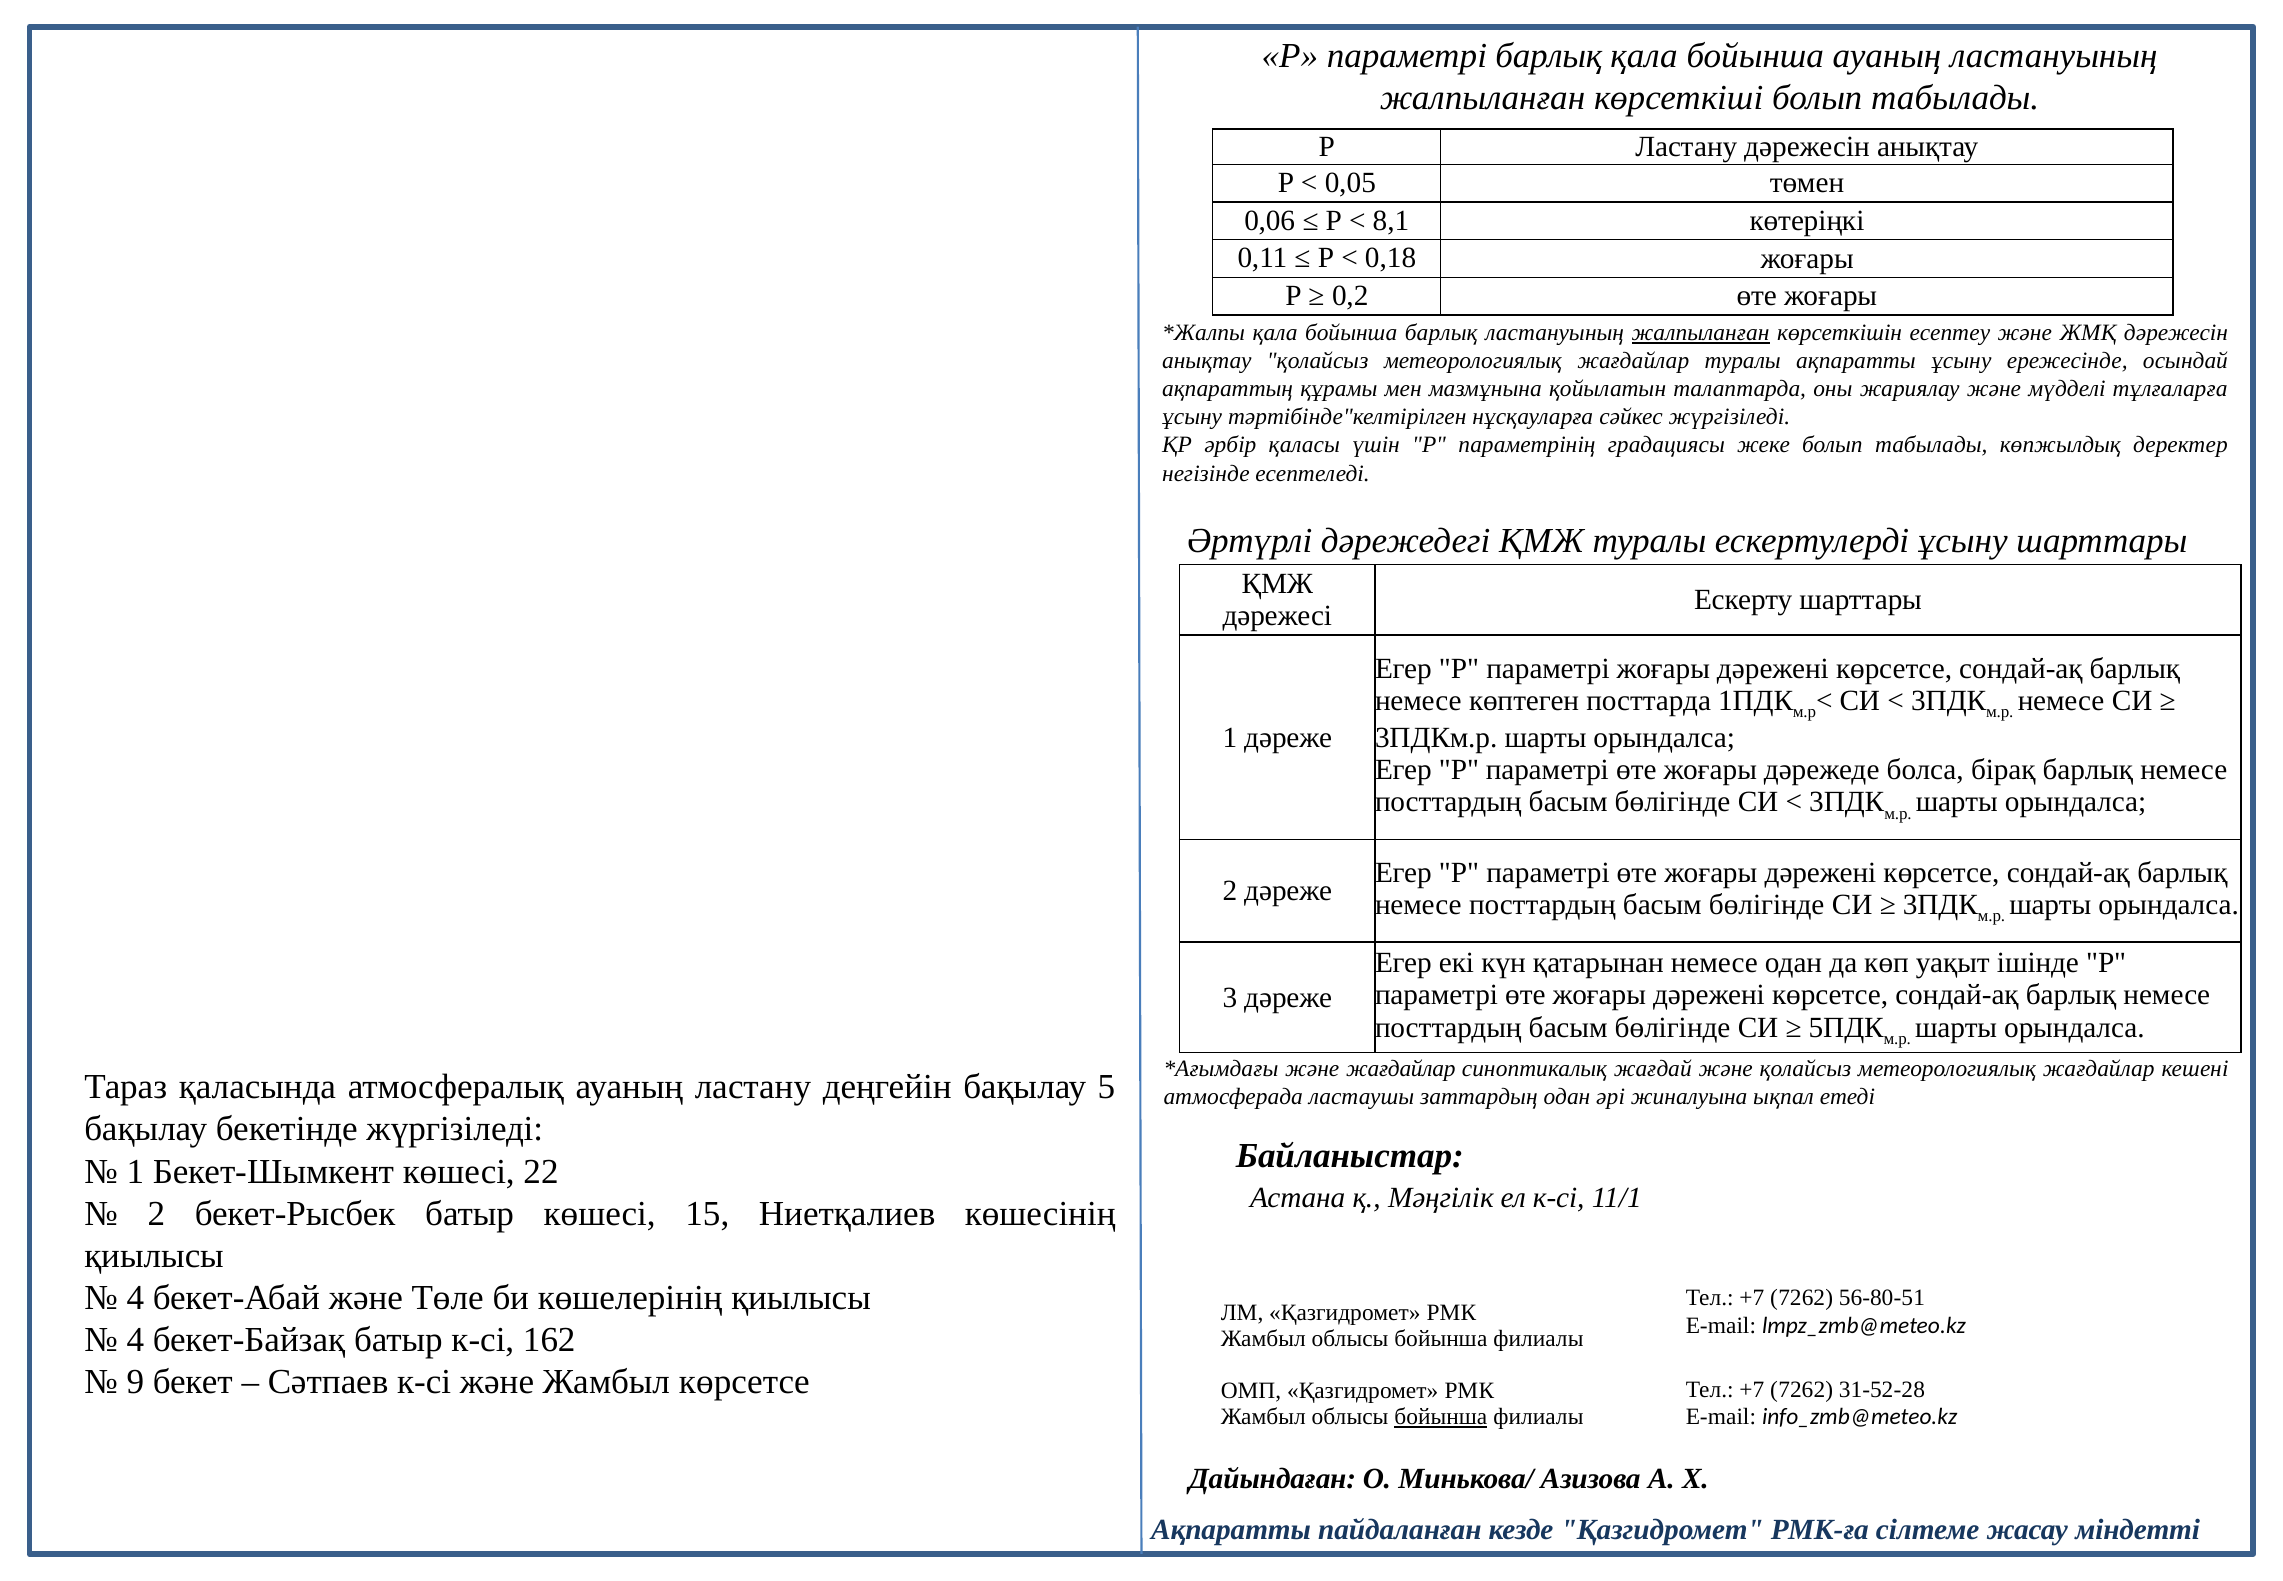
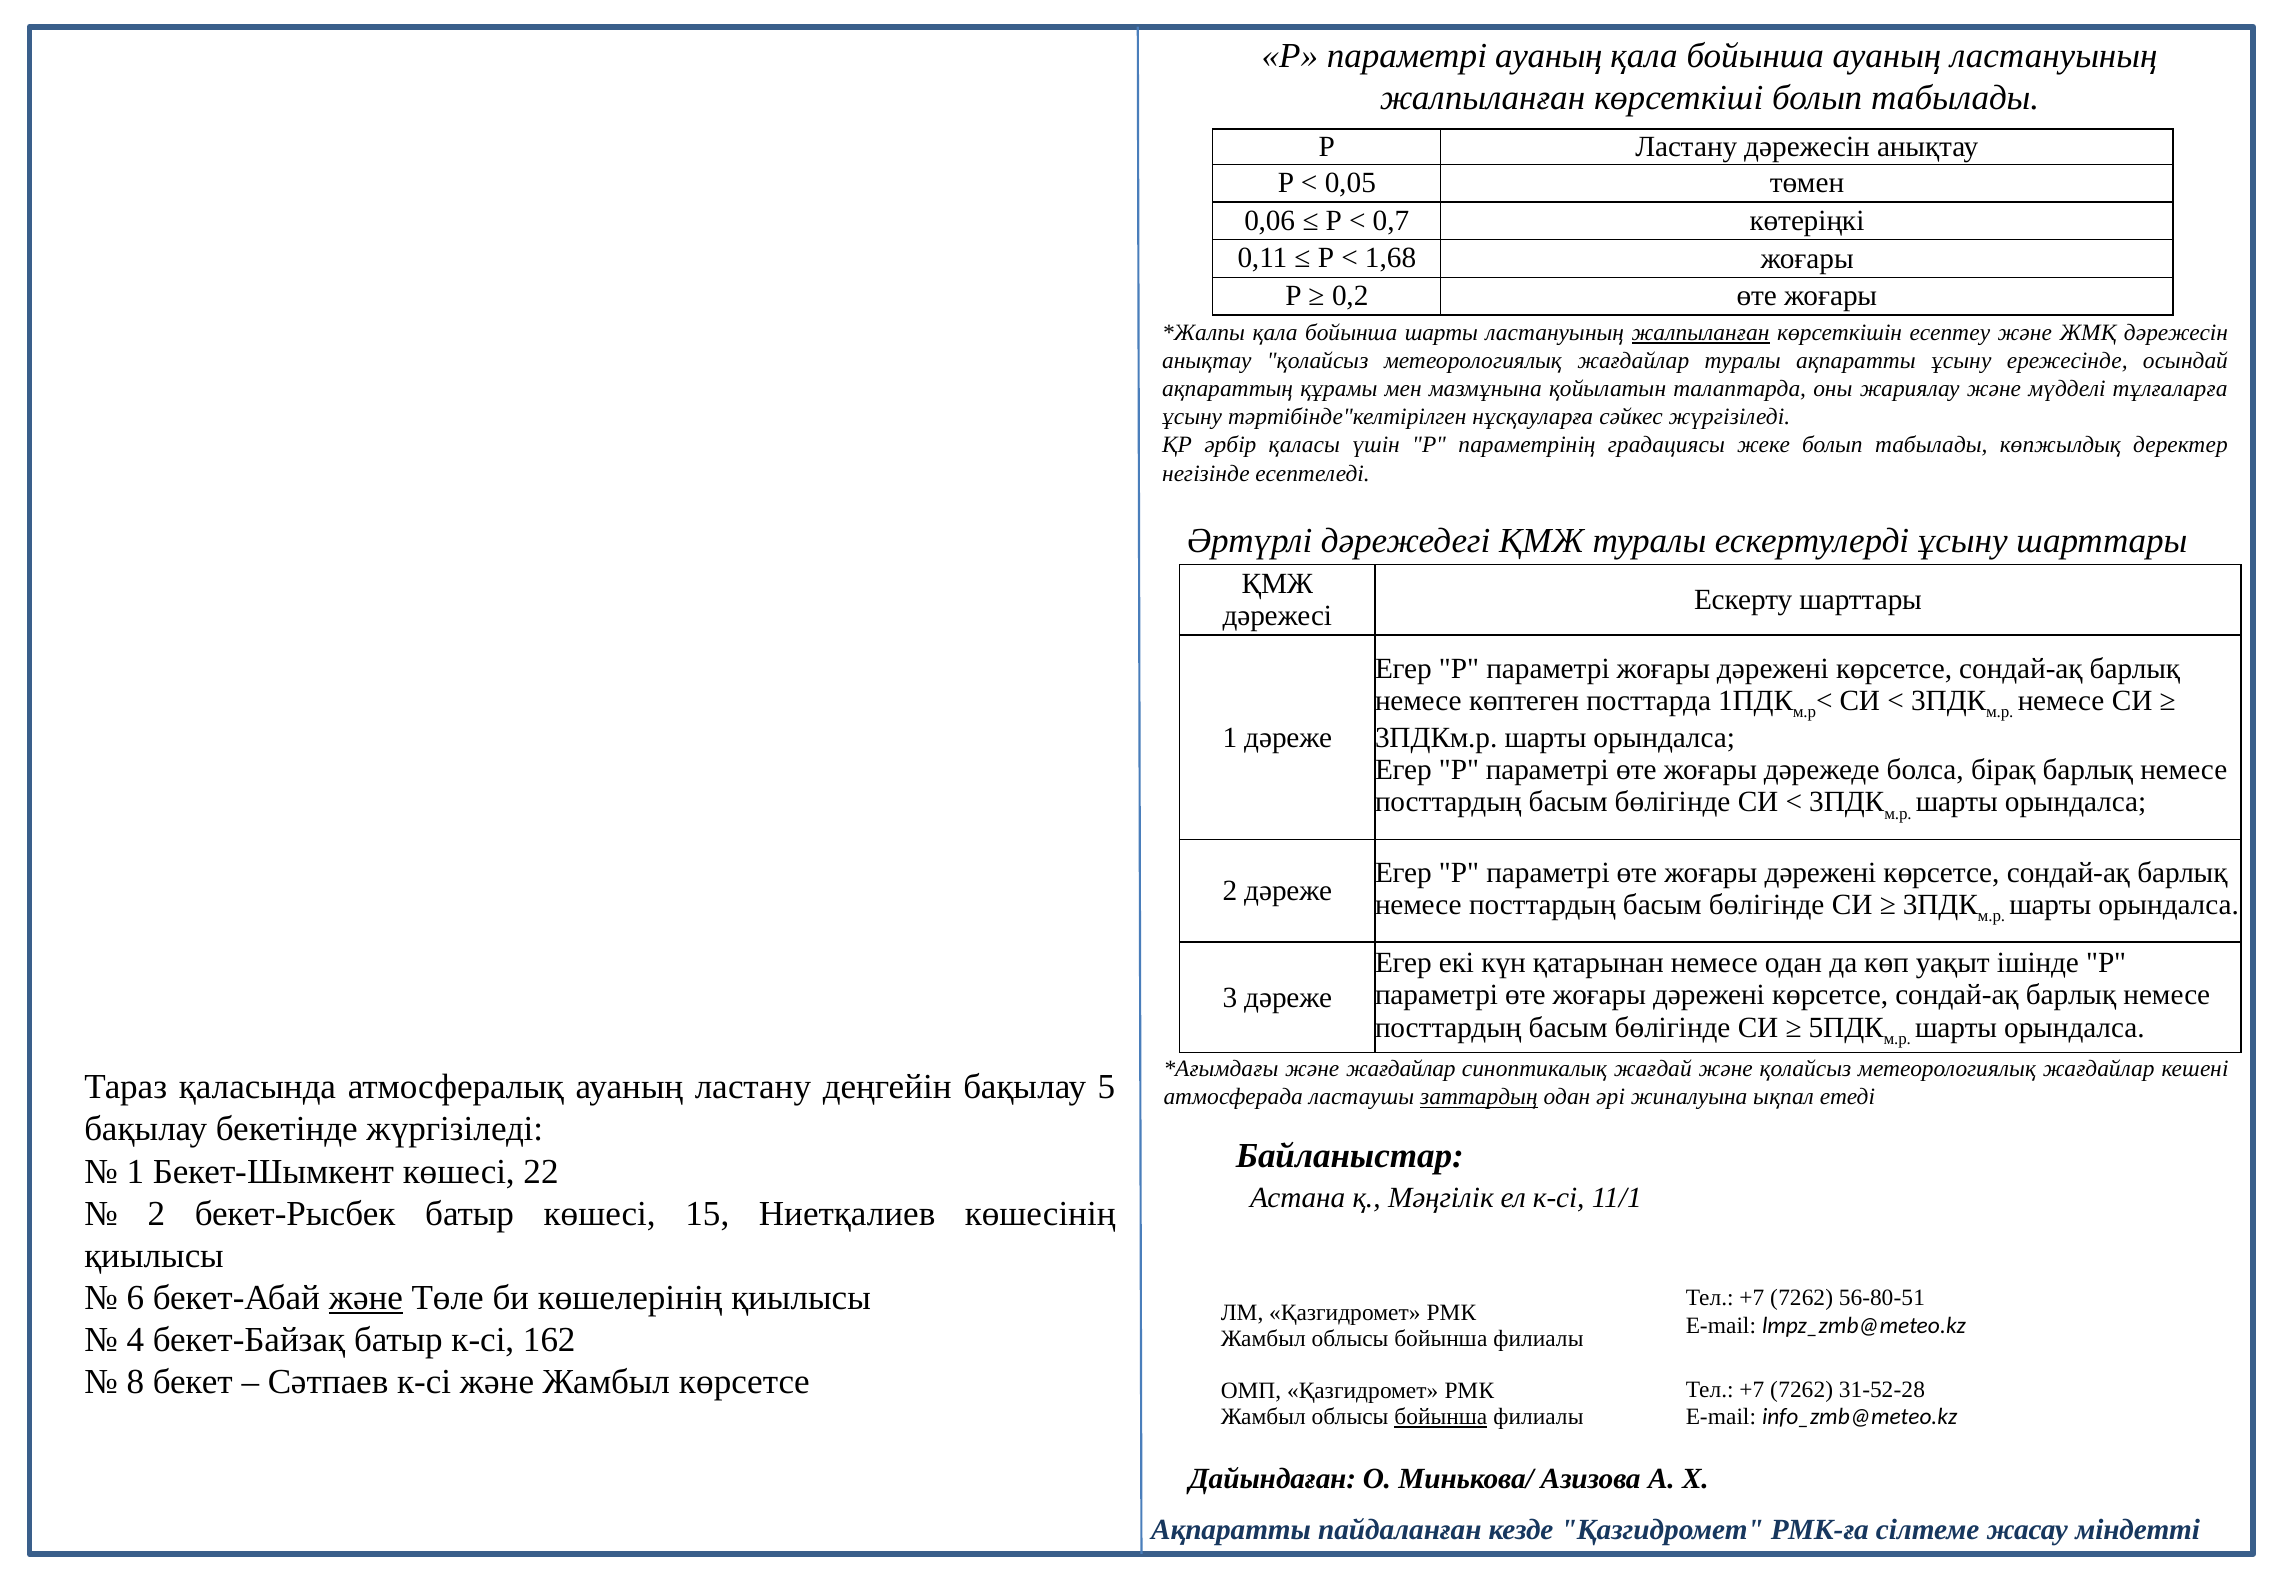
параметрі барлық: барлық -> ауаның
8,1: 8,1 -> 0,7
0,18: 0,18 -> 1,68
бойынша барлық: барлық -> шарты
заттардың underline: none -> present
4 at (135, 1298): 4 -> 6
және at (366, 1298) underline: none -> present
9: 9 -> 8
